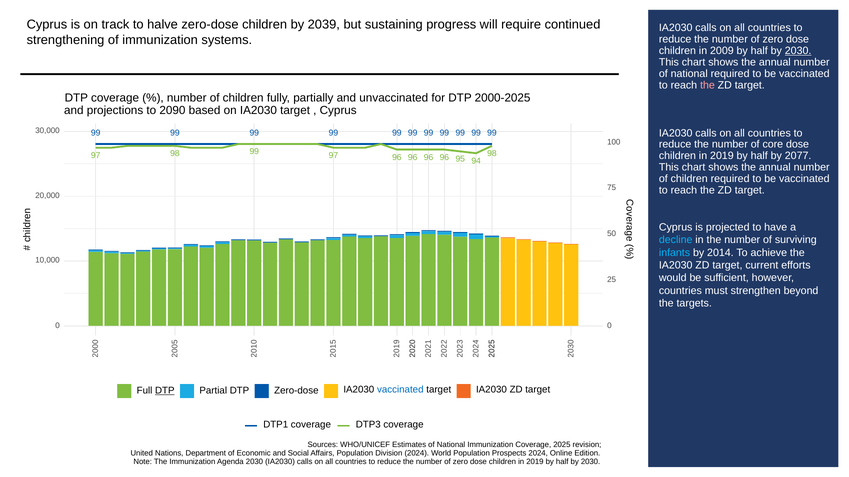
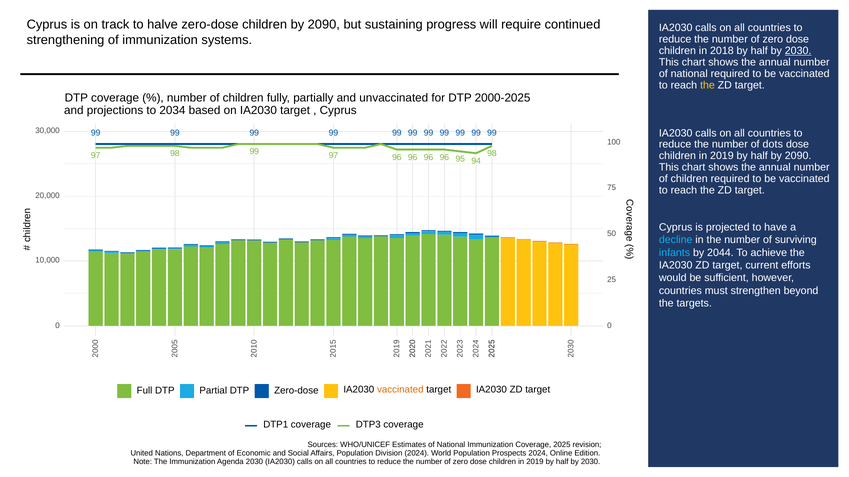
children by 2039: 2039 -> 2090
2009: 2009 -> 2018
the at (707, 85) colour: pink -> yellow
2090: 2090 -> 2034
core: core -> dots
half by 2077: 2077 -> 2090
2014: 2014 -> 2044
DTP at (165, 391) underline: present -> none
vaccinated at (400, 390) colour: blue -> orange
